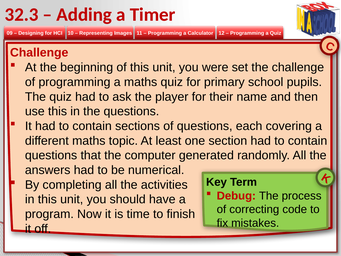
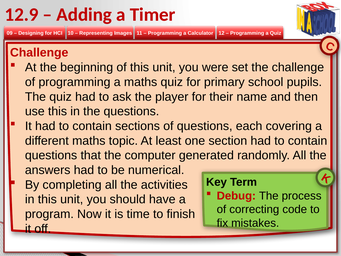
32.3: 32.3 -> 12.9
